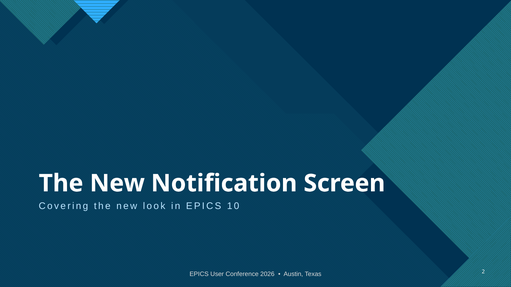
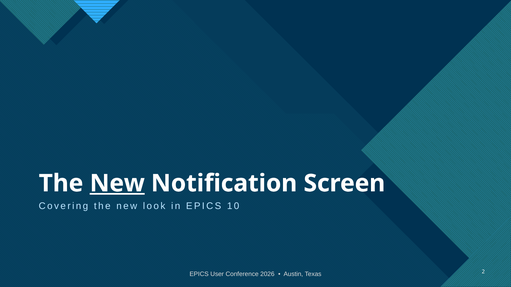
New at (117, 184) underline: none -> present
